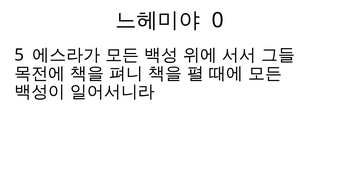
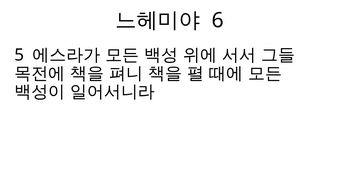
0: 0 -> 6
